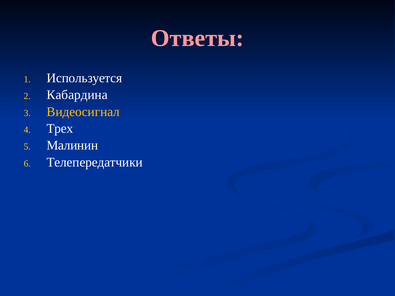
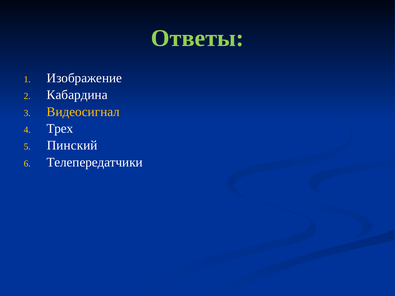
Ответы colour: pink -> light green
Используется: Используется -> Изображение
Малинин: Малинин -> Пинский
